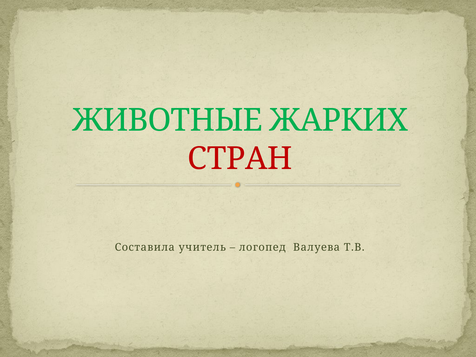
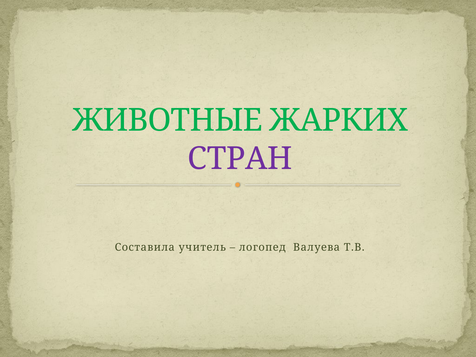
СТРАН colour: red -> purple
